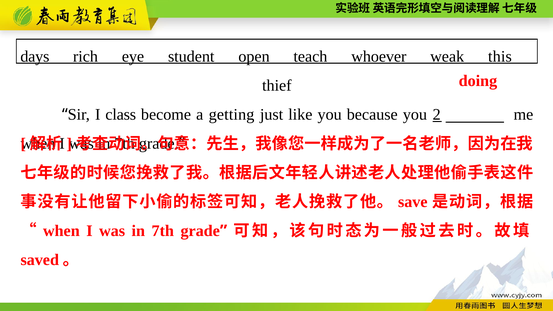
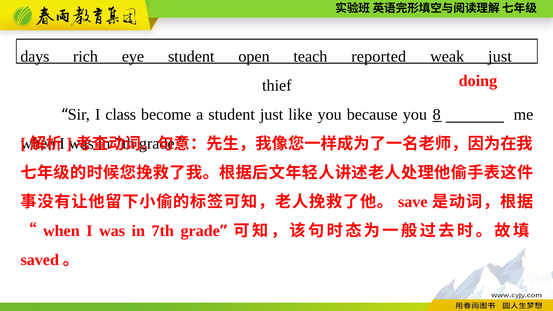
whoever: whoever -> reported
weak this: this -> just
a getting: getting -> student
2: 2 -> 8
